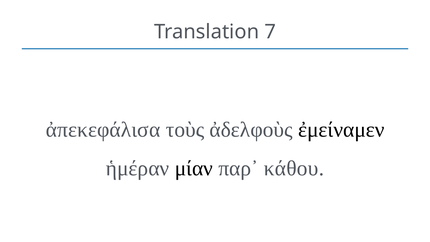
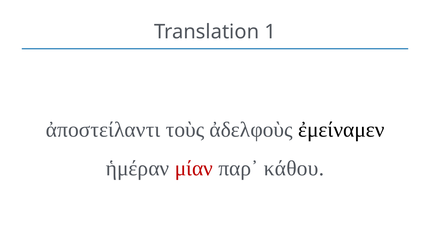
7: 7 -> 1
ἀπεκεφάλισα: ἀπεκεφάλισα -> ἀποστείλαντι
μίαν colour: black -> red
